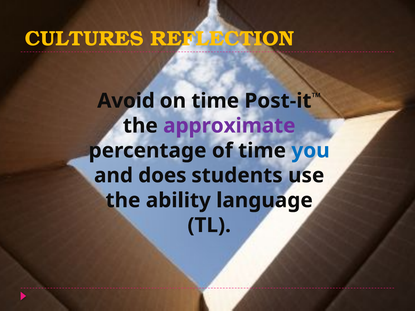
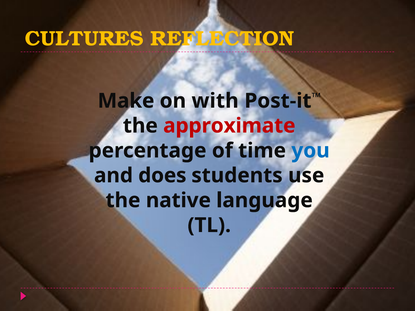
Avoid: Avoid -> Make
on time: time -> with
approximate colour: purple -> red
ability: ability -> native
